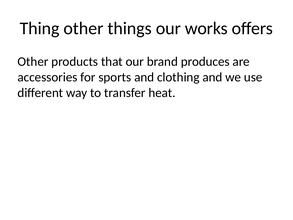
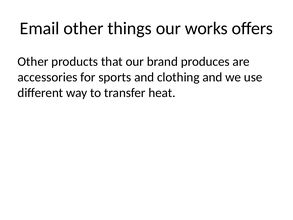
Thing: Thing -> Email
